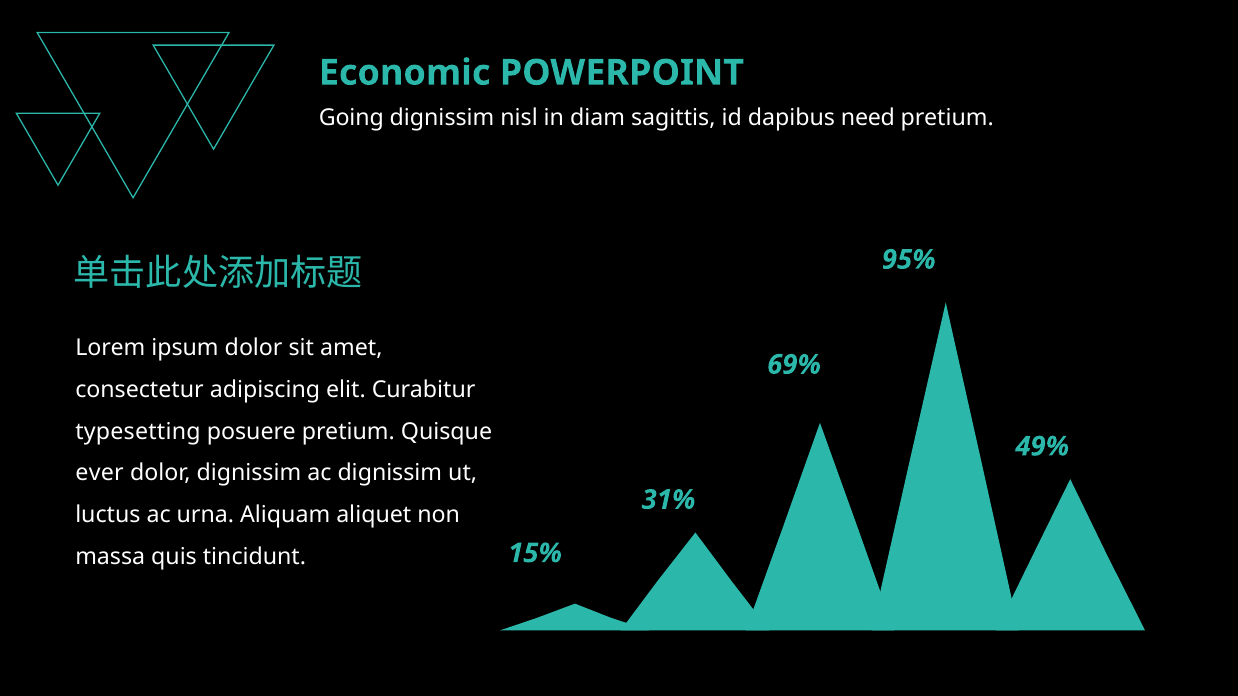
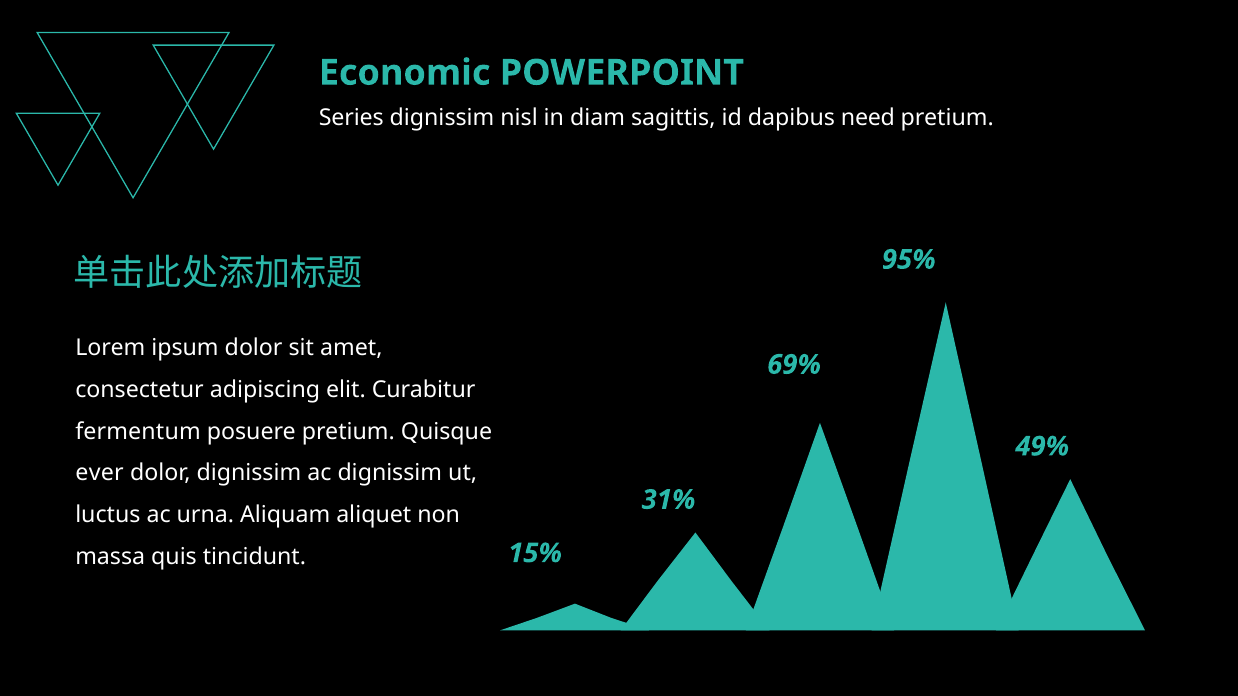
Going: Going -> Series
typesetting: typesetting -> fermentum
